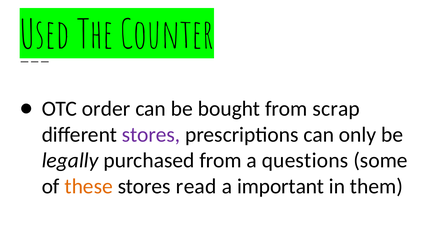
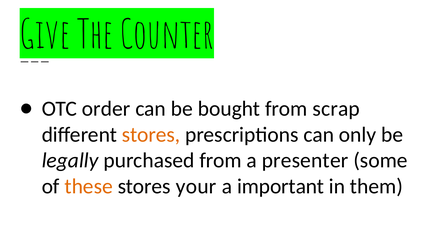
Used: Used -> Give
stores at (151, 135) colour: purple -> orange
questions: questions -> presenter
read: read -> your
